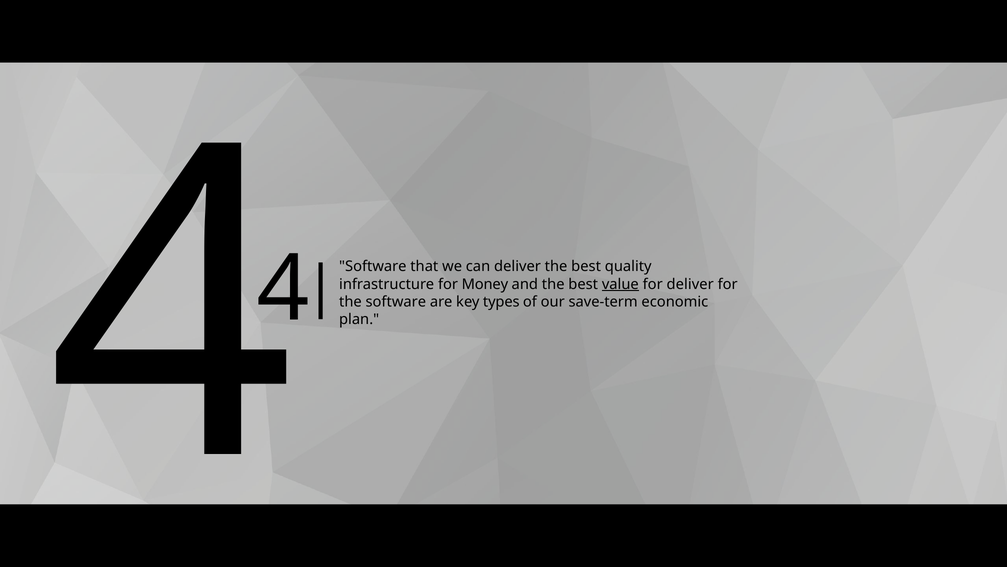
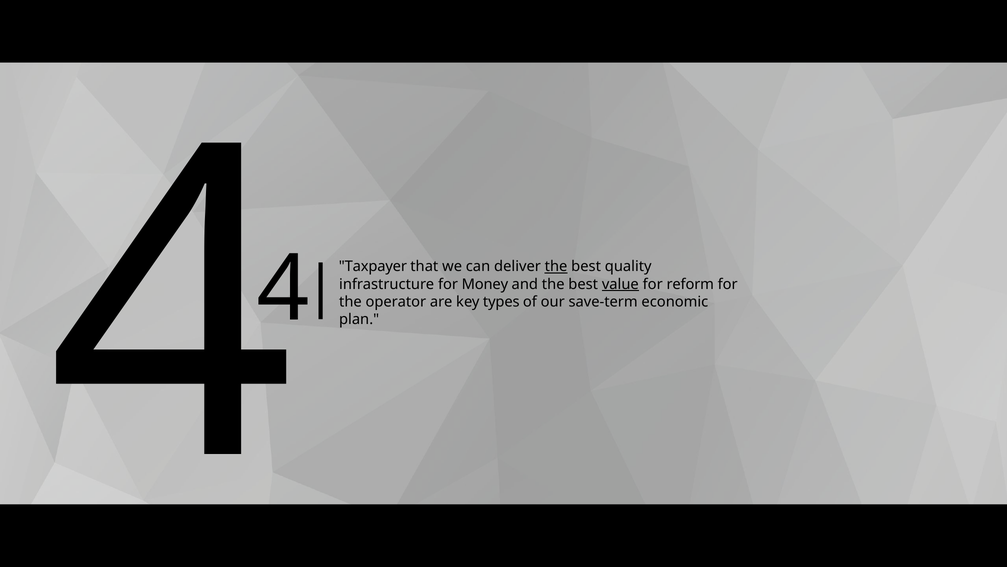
Software at (373, 266): Software -> Taxpayer
the at (556, 266) underline: none -> present
for deliver: deliver -> reform
the software: software -> operator
